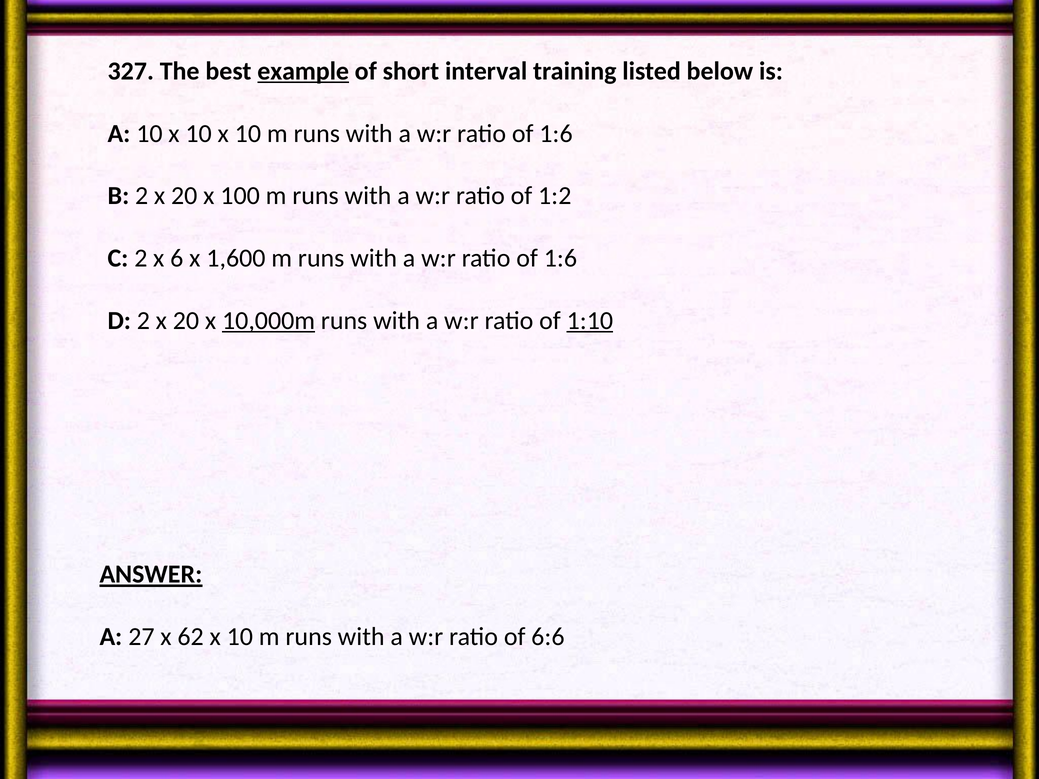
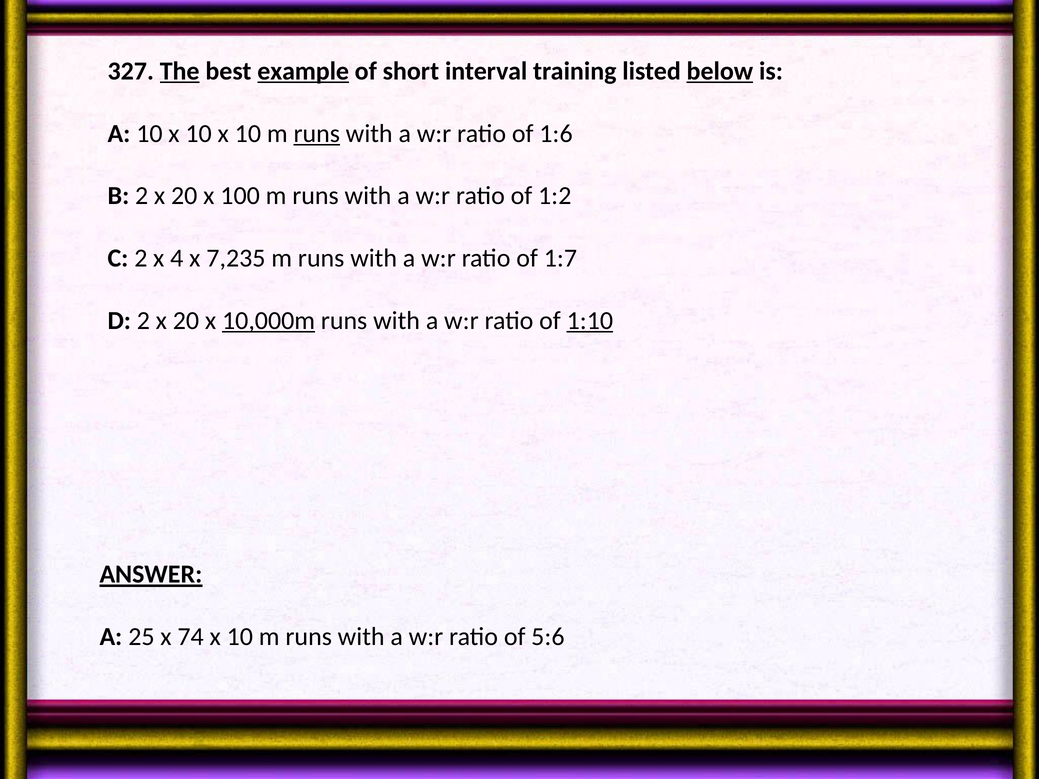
The underline: none -> present
below underline: none -> present
runs at (317, 134) underline: none -> present
6: 6 -> 4
1,600: 1,600 -> 7,235
1:6 at (560, 258): 1:6 -> 1:7
27: 27 -> 25
62: 62 -> 74
6:6: 6:6 -> 5:6
